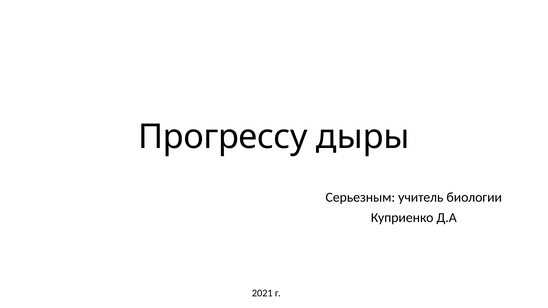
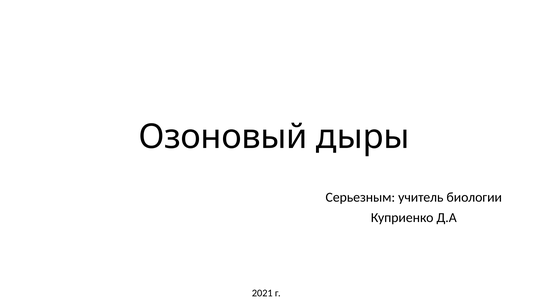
Прогрессу: Прогрессу -> Озоновый
